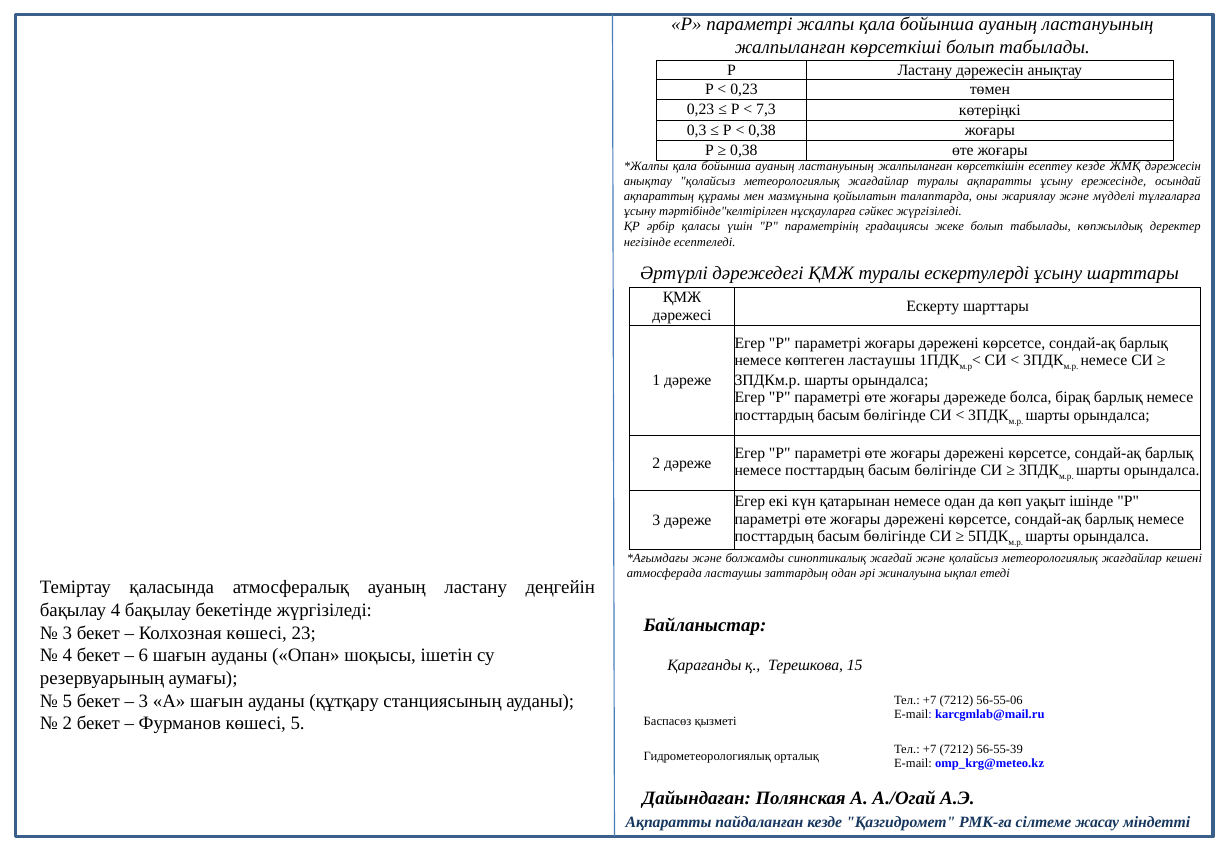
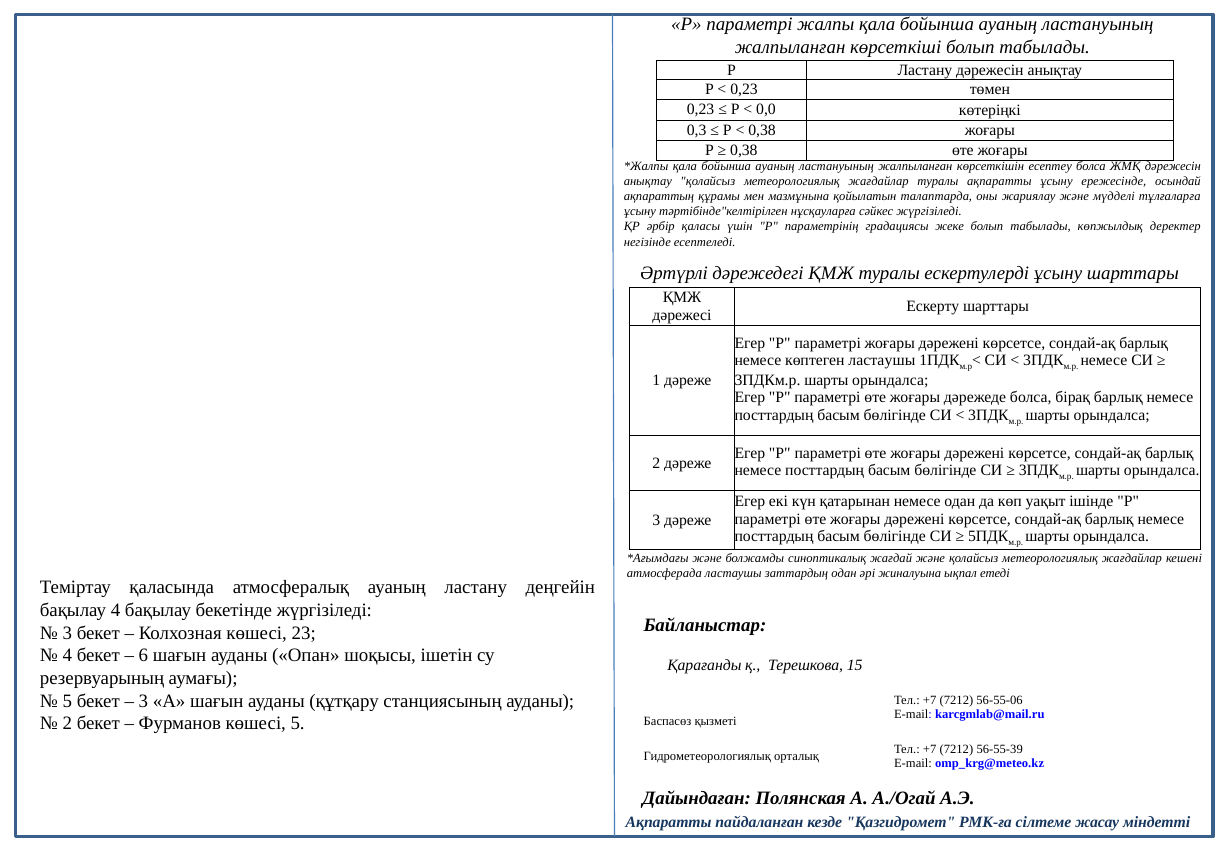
7,3: 7,3 -> 0,0
есептеу кезде: кезде -> болса
